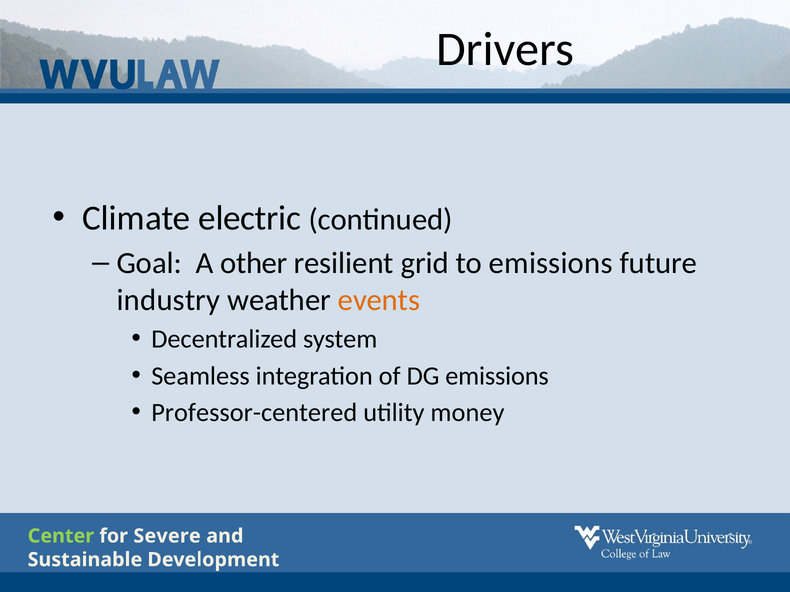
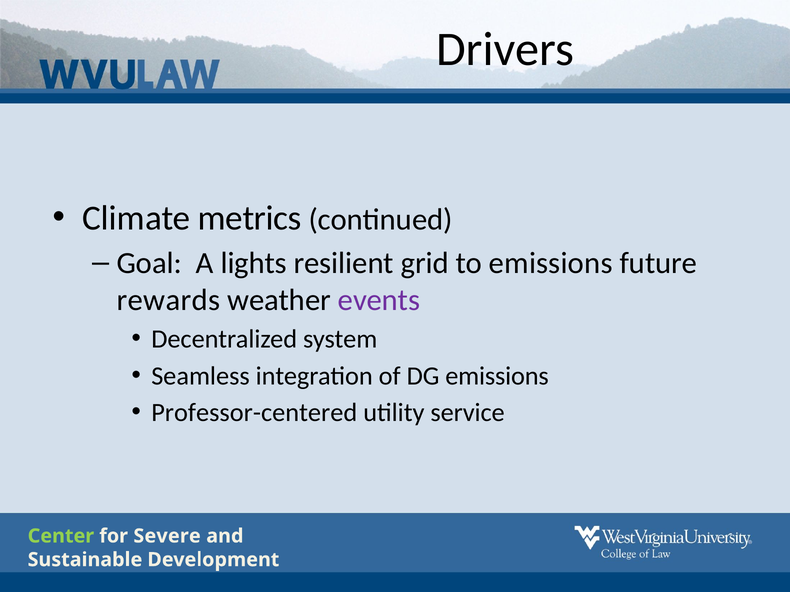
electric: electric -> metrics
other: other -> lights
industry: industry -> rewards
events colour: orange -> purple
money: money -> service
